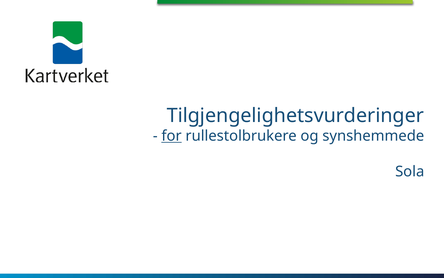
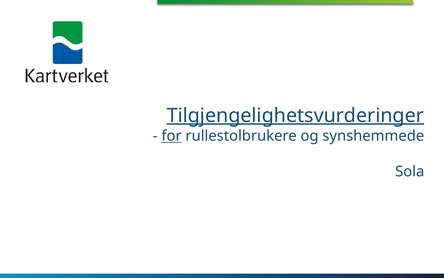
Tilgjengelighetsvurderinger underline: none -> present
